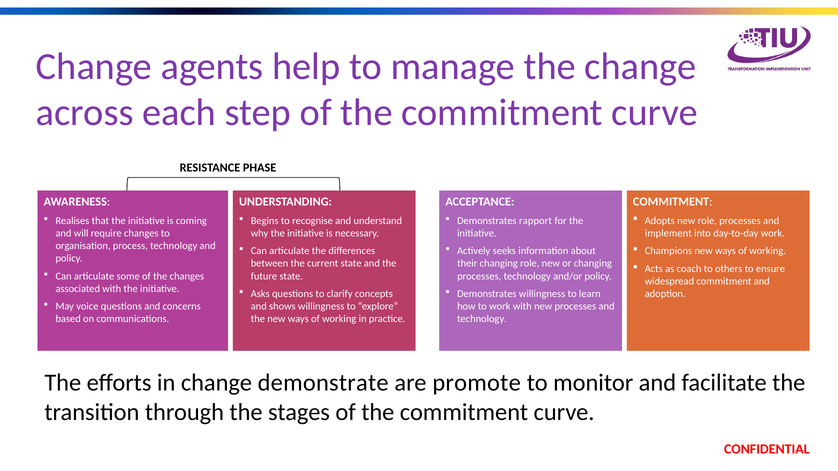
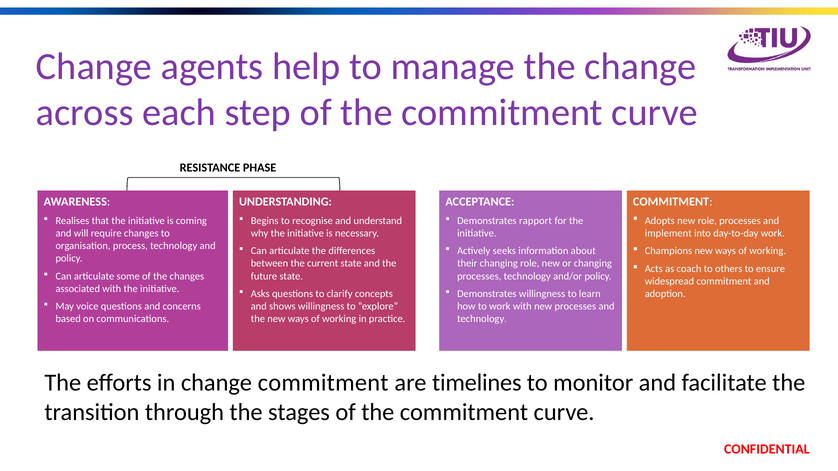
change demonstrate: demonstrate -> commitment
promote: promote -> timelines
